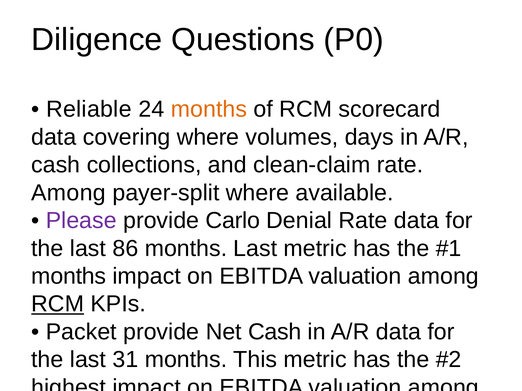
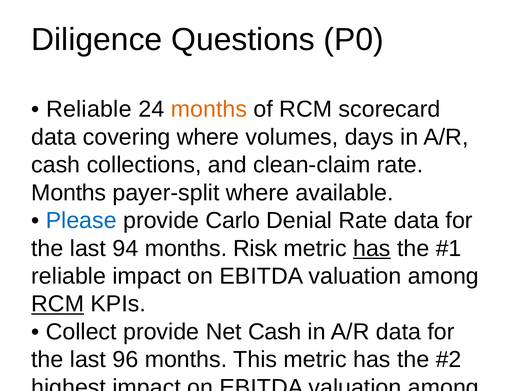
Among at (69, 193): Among -> Months
Please at (81, 221) colour: purple -> blue
86: 86 -> 94
months Last: Last -> Risk
has at (372, 249) underline: none -> present
months at (69, 277): months -> reliable
Packet at (81, 332): Packet -> Collect
31: 31 -> 96
